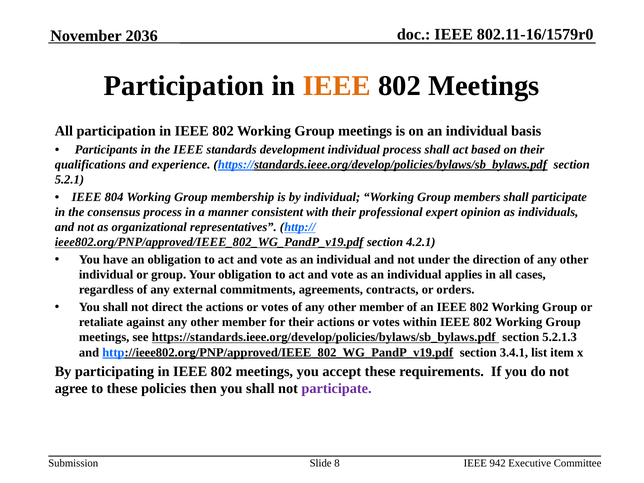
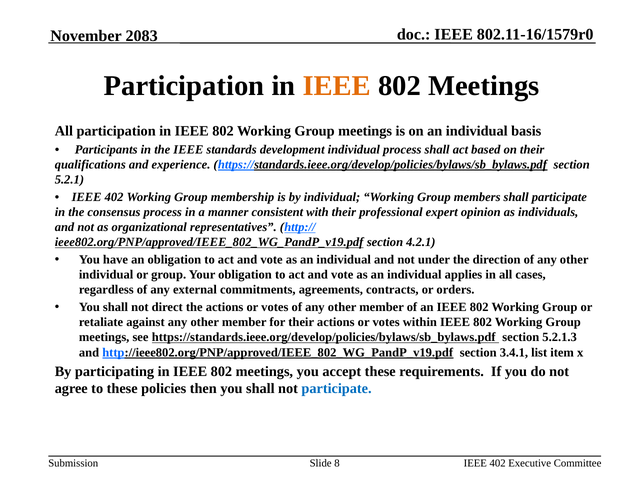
2036: 2036 -> 2083
804 at (114, 197): 804 -> 402
participate at (337, 389) colour: purple -> blue
942 at (498, 463): 942 -> 402
